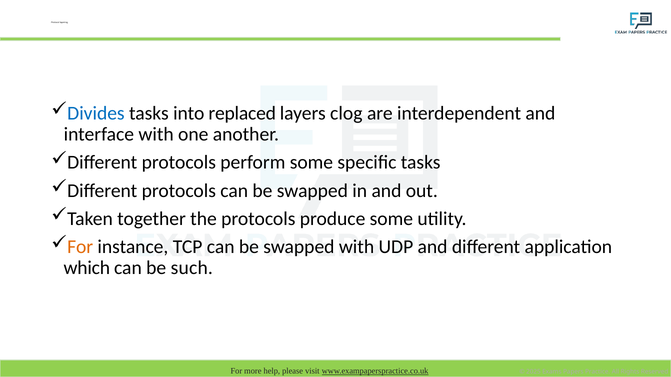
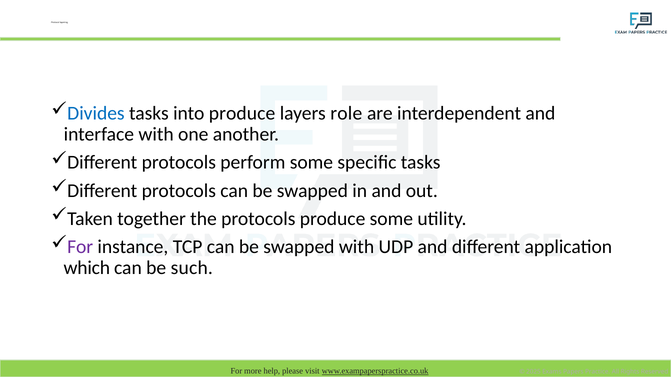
into replaced: replaced -> produce
clog: clog -> role
For at (80, 247) colour: orange -> purple
